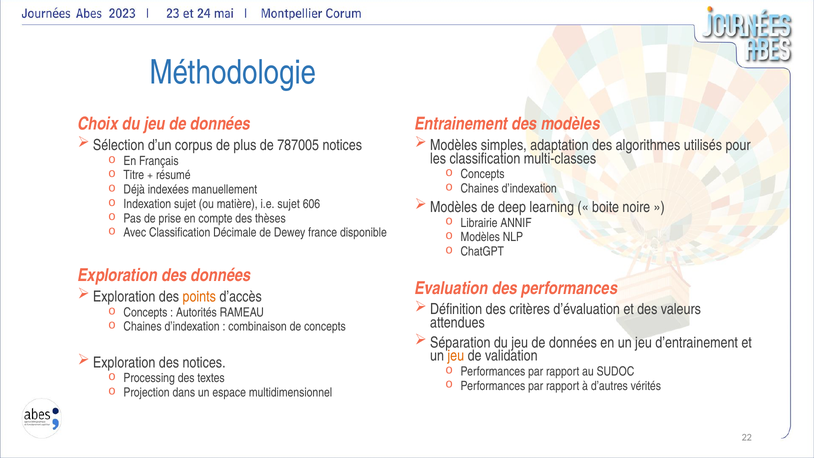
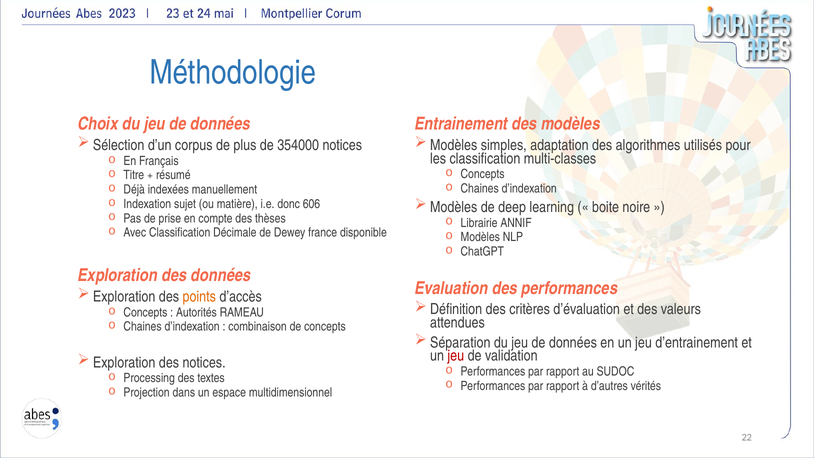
787005: 787005 -> 354000
i.e sujet: sujet -> donc
jeu at (456, 356) colour: orange -> red
